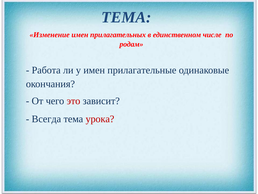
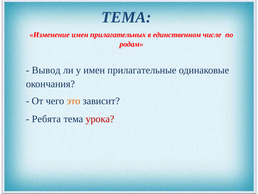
Работа: Работа -> Вывод
это colour: red -> orange
Всегда: Всегда -> Ребята
